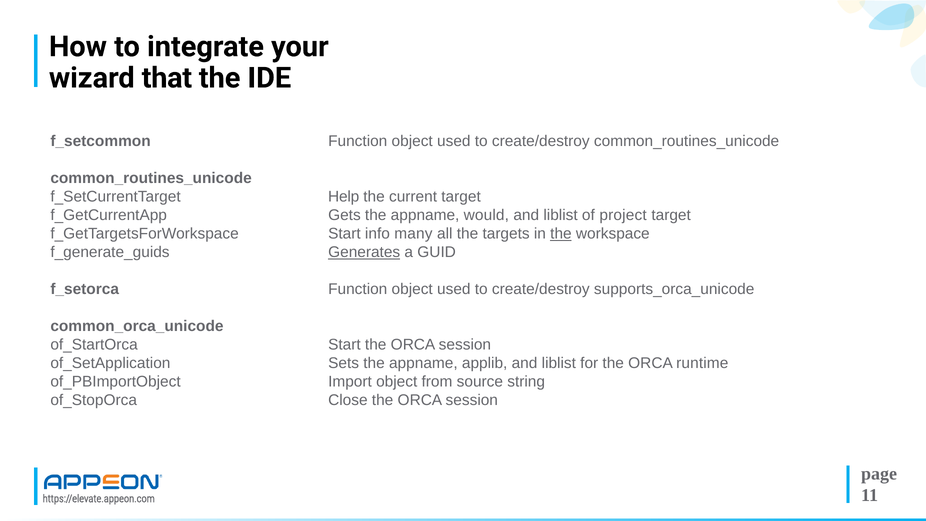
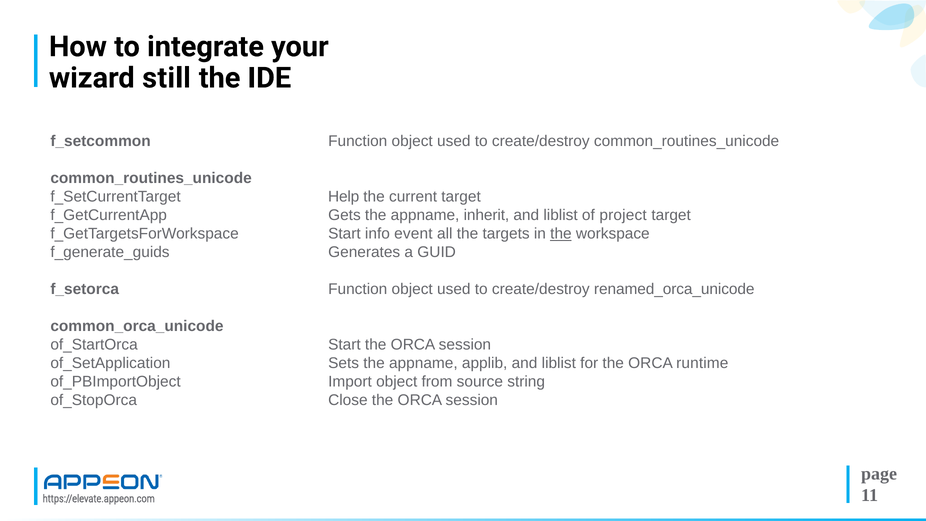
that: that -> still
would: would -> inherit
many: many -> event
Generates underline: present -> none
supports_orca_unicode: supports_orca_unicode -> renamed_orca_unicode
